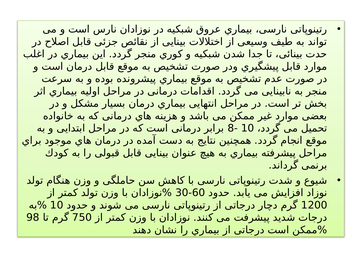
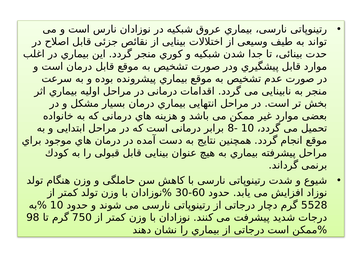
1200: 1200 -> 5528
